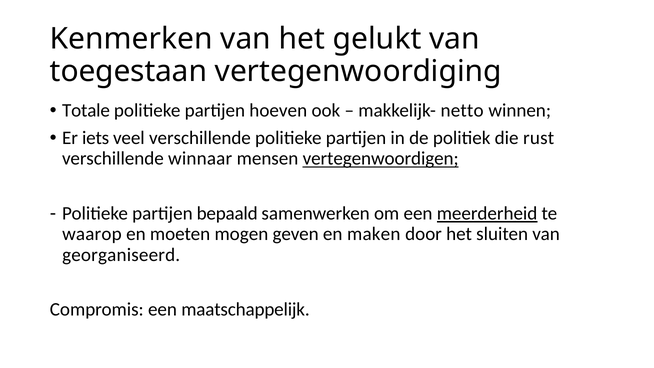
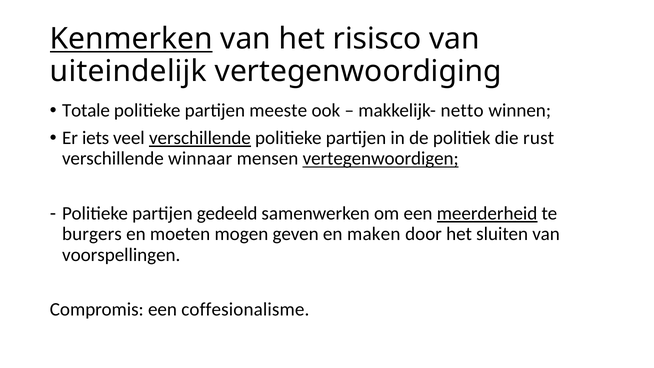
Kenmerken underline: none -> present
gelukt: gelukt -> risisco
toegestaan: toegestaan -> uiteindelijk
hoeven: hoeven -> meeste
verschillende at (200, 138) underline: none -> present
bepaald: bepaald -> gedeeld
waarop: waarop -> burgers
georganiseerd: georganiseerd -> voorspellingen
maatschappelijk: maatschappelijk -> coffesionalisme
